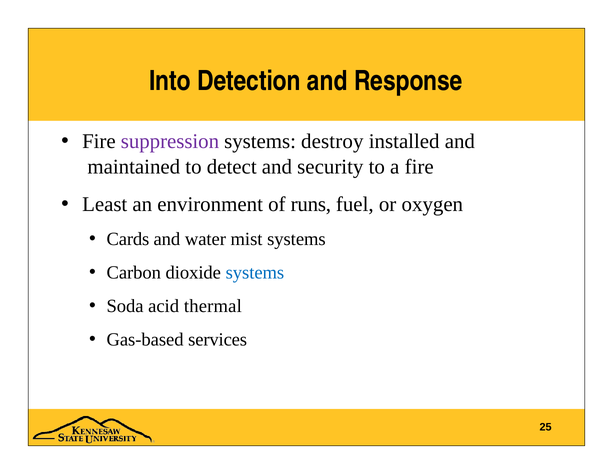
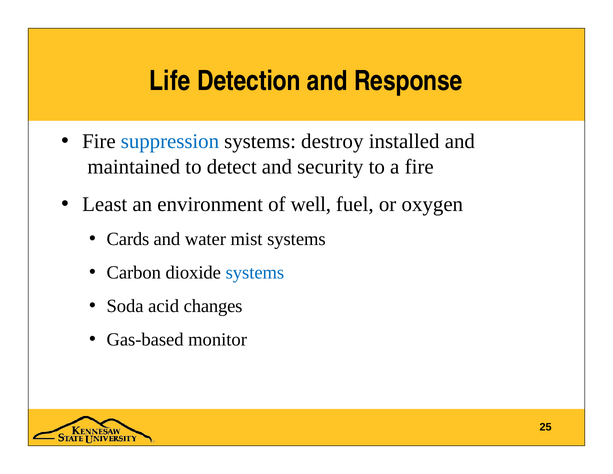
Into: Into -> Life
suppression colour: purple -> blue
runs: runs -> well
thermal: thermal -> changes
services: services -> monitor
